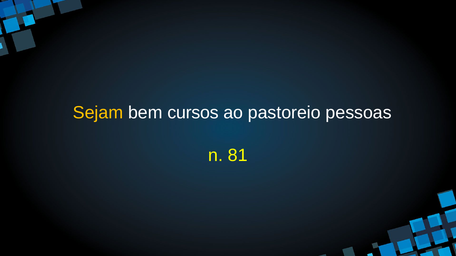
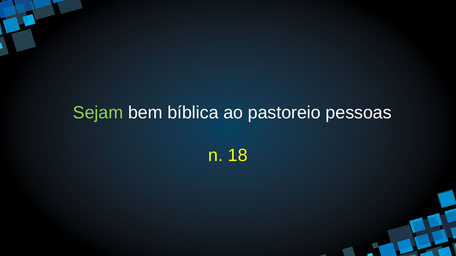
Sejam colour: yellow -> light green
cursos: cursos -> bíblica
81: 81 -> 18
